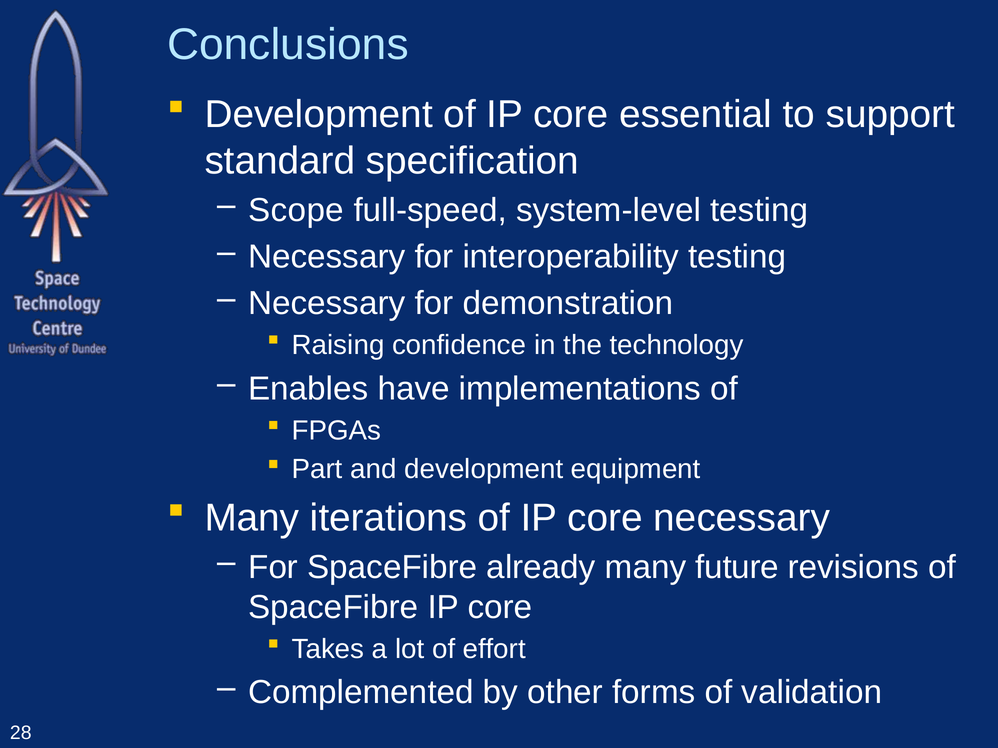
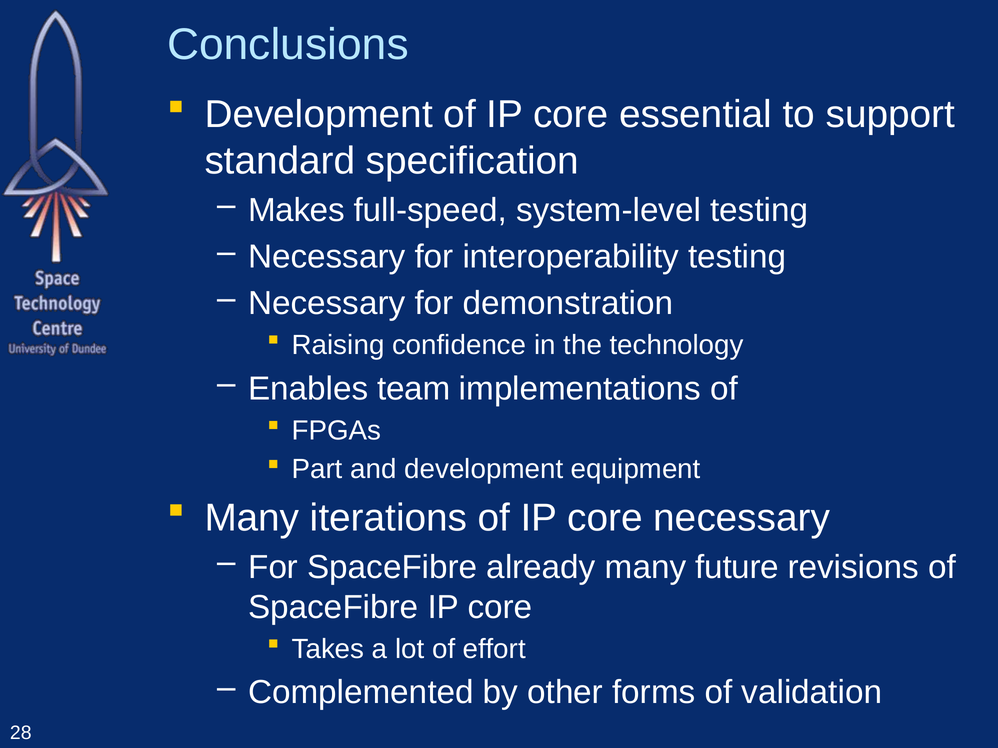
Scope: Scope -> Makes
have: have -> team
